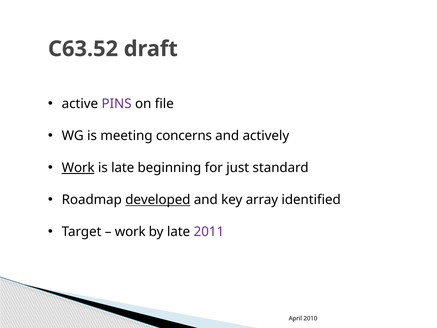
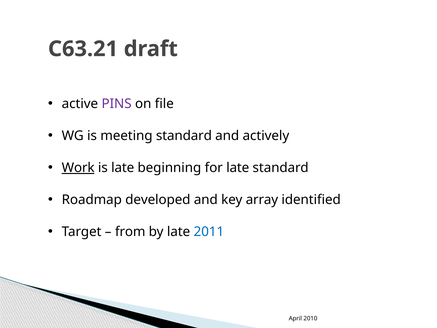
C63.52: C63.52 -> C63.21
meeting concerns: concerns -> standard
for just: just -> late
developed underline: present -> none
work at (130, 232): work -> from
2011 colour: purple -> blue
